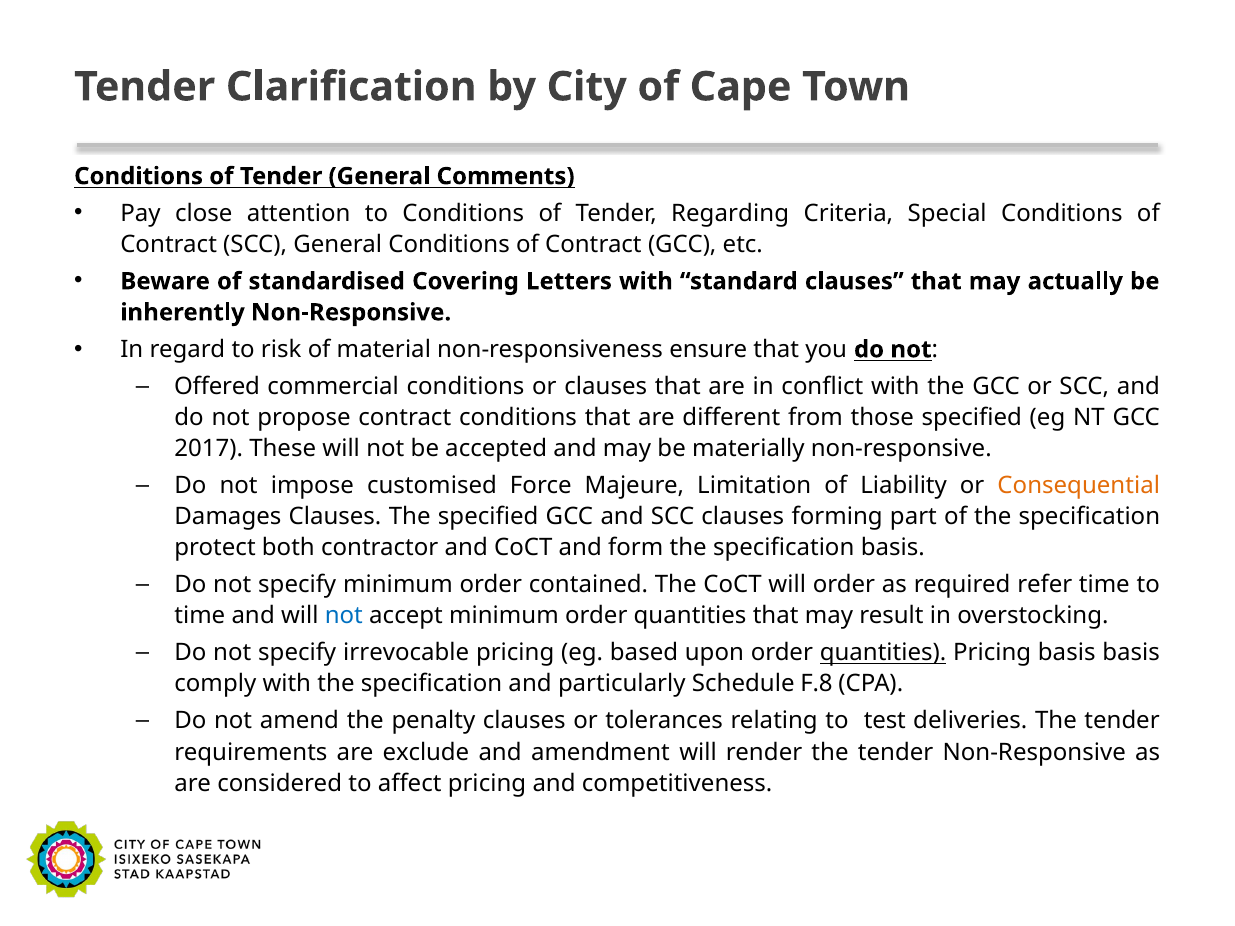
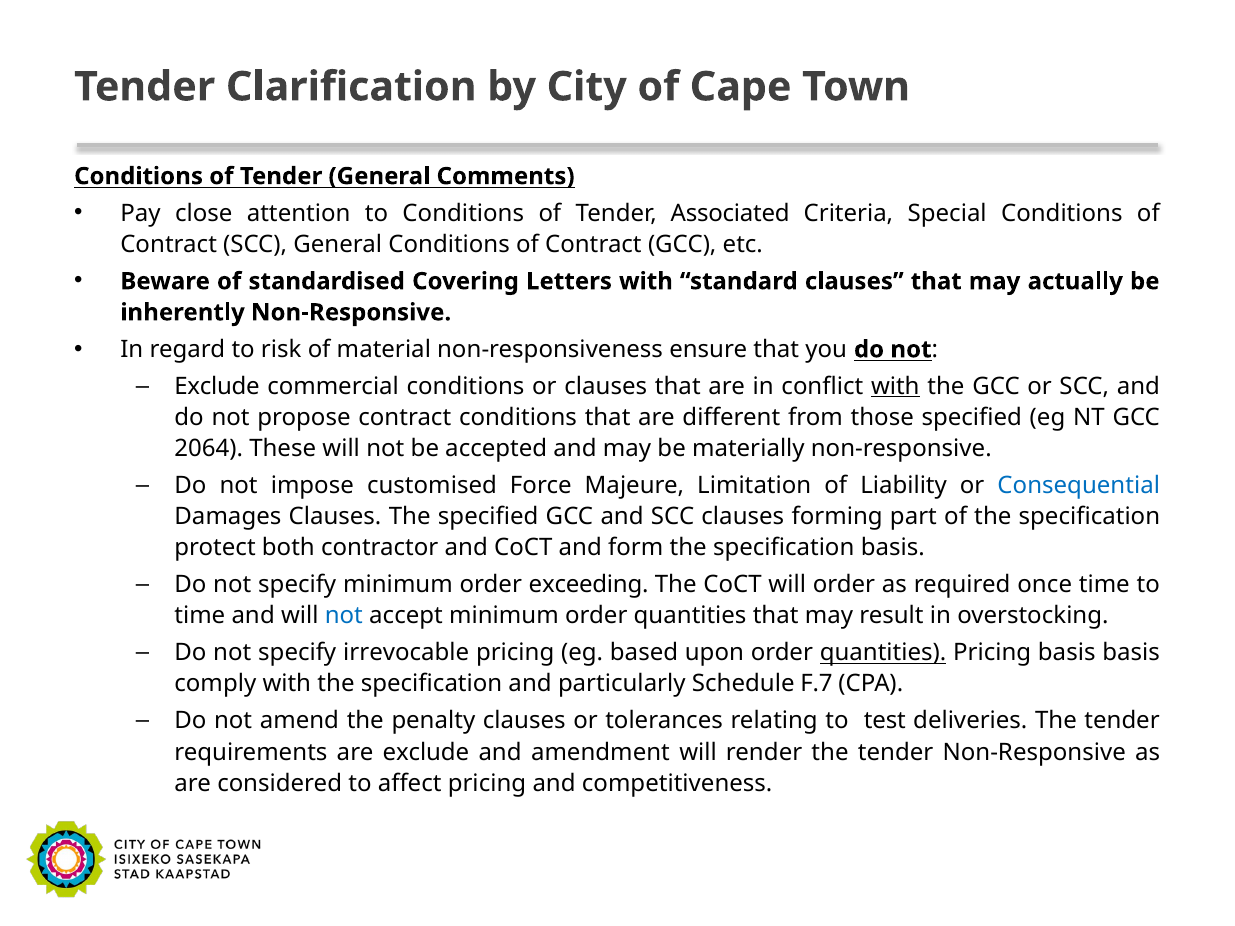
Regarding: Regarding -> Associated
Offered at (217, 387): Offered -> Exclude
with at (895, 387) underline: none -> present
2017: 2017 -> 2064
Consequential colour: orange -> blue
contained: contained -> exceeding
refer: refer -> once
F.8: F.8 -> F.7
